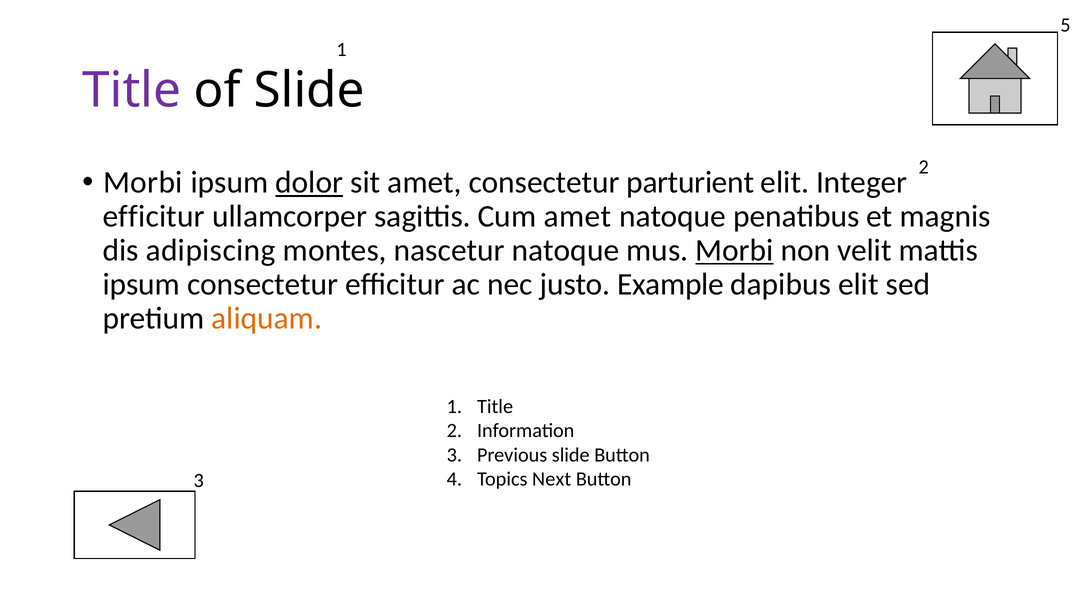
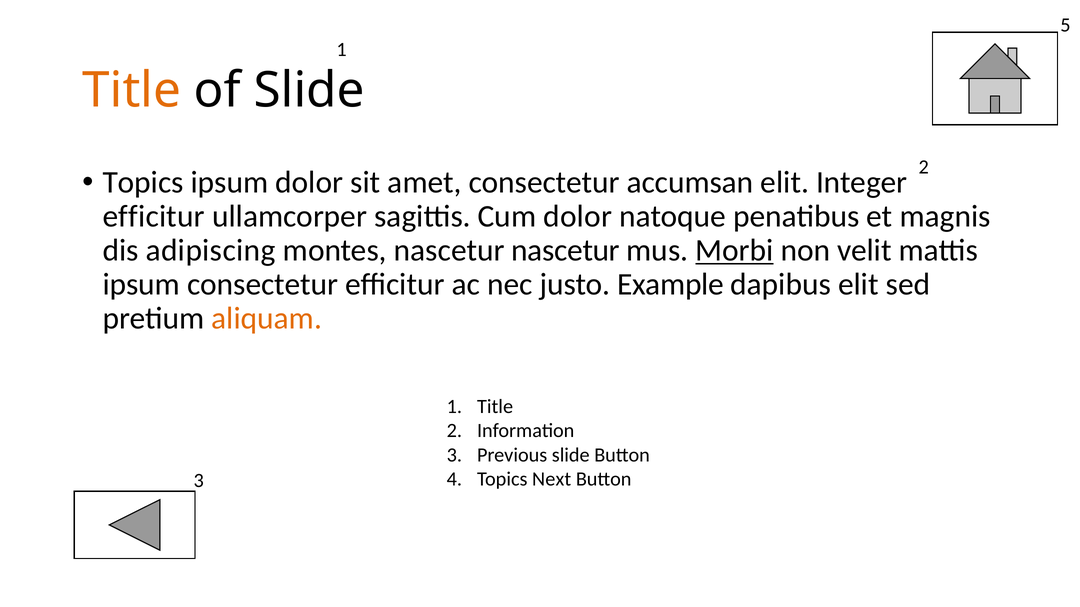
Title at (132, 91) colour: purple -> orange
Morbi at (143, 183): Morbi -> Topics
dolor at (309, 183) underline: present -> none
parturient: parturient -> accumsan
Cum amet: amet -> dolor
nascetur natoque: natoque -> nascetur
